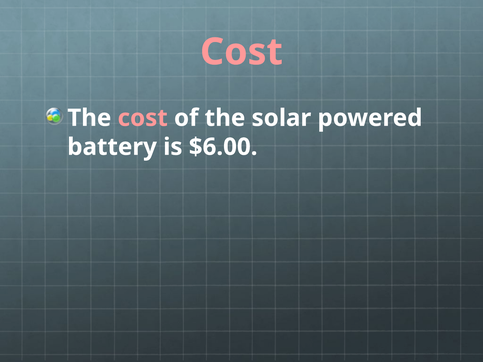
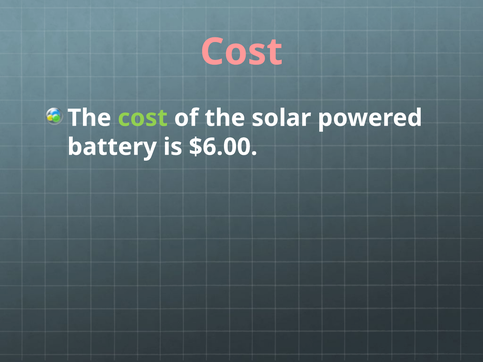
cost at (143, 118) colour: pink -> light green
